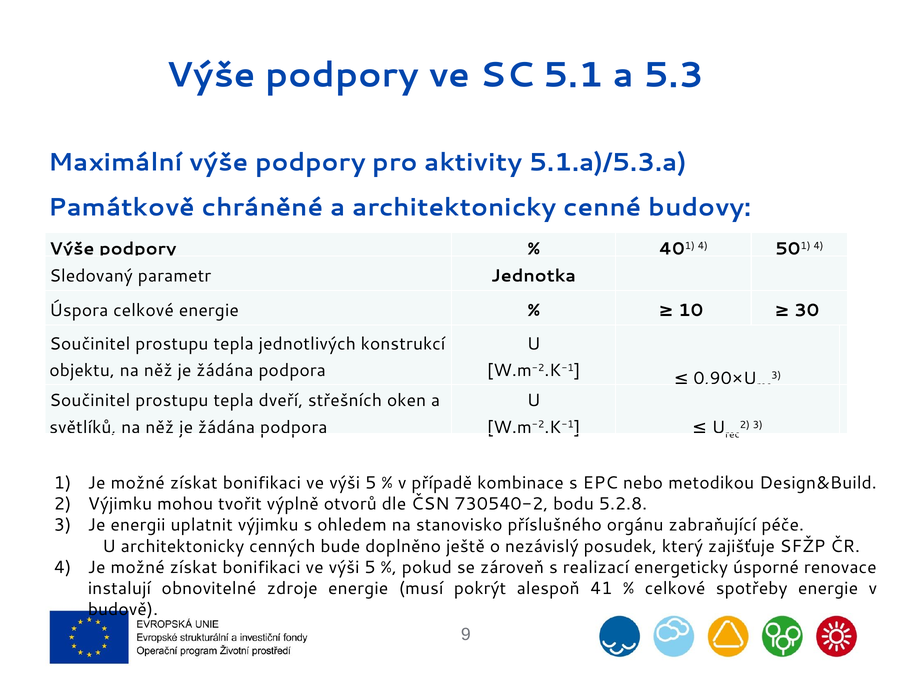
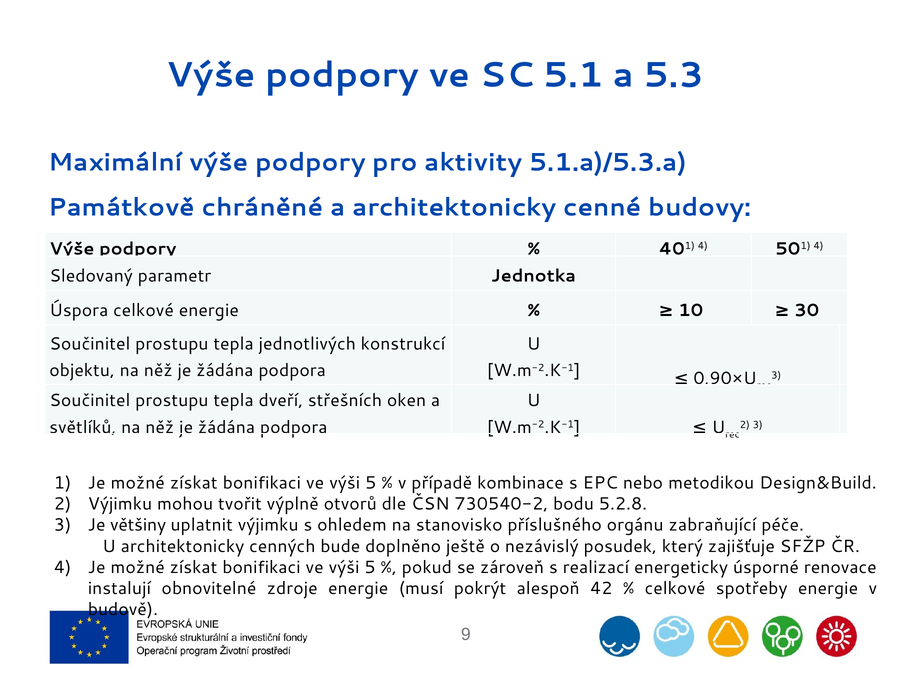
energii: energii -> většiny
41: 41 -> 42
